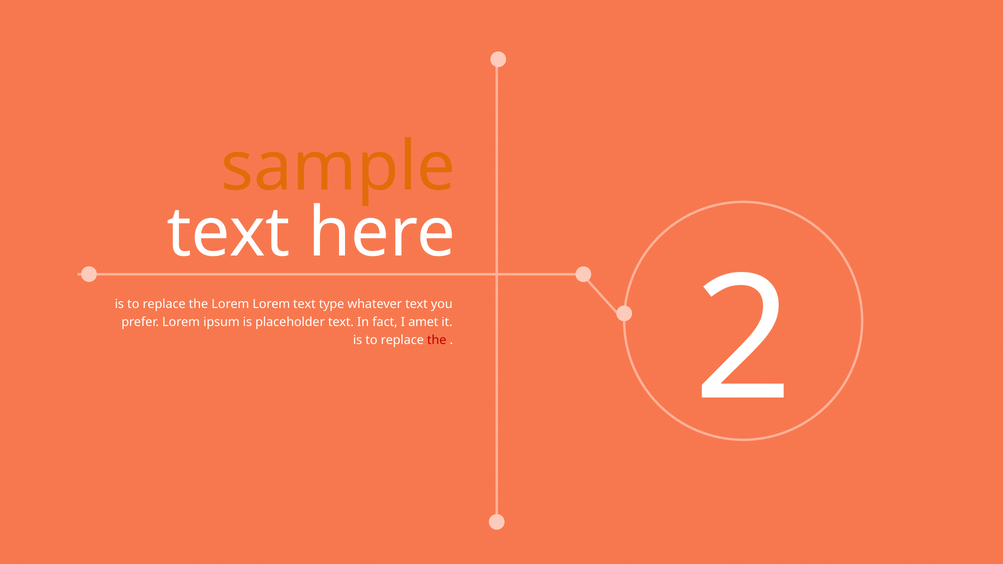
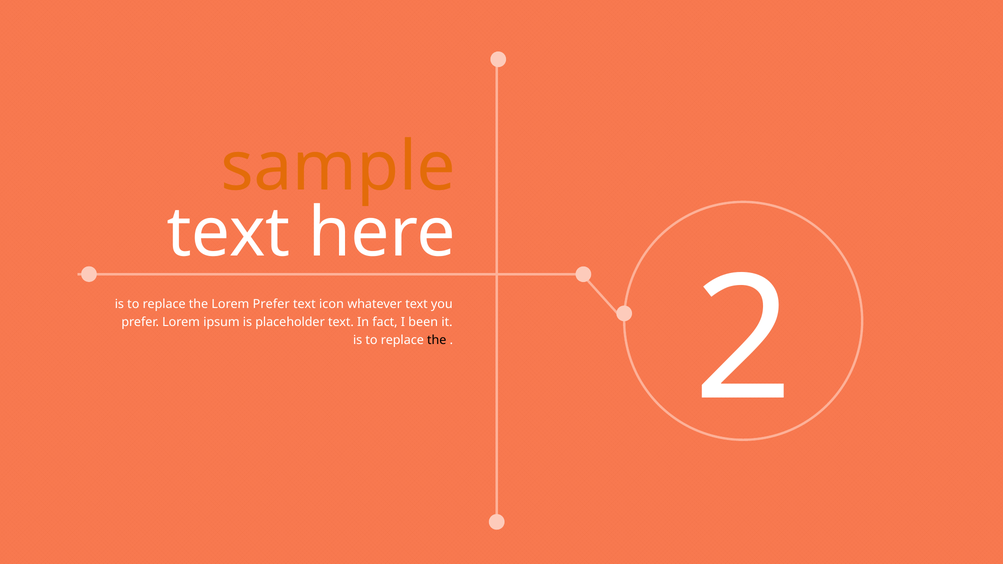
Lorem Lorem: Lorem -> Prefer
type: type -> icon
amet: amet -> been
the at (437, 340) colour: red -> black
